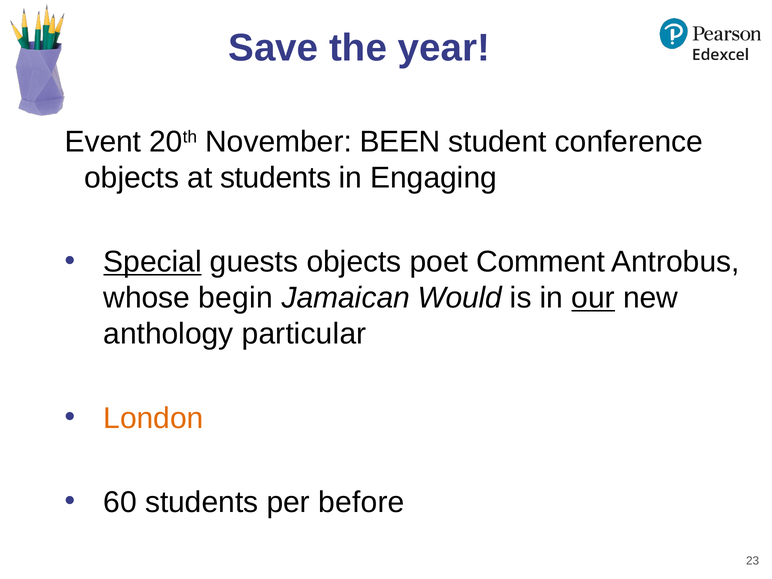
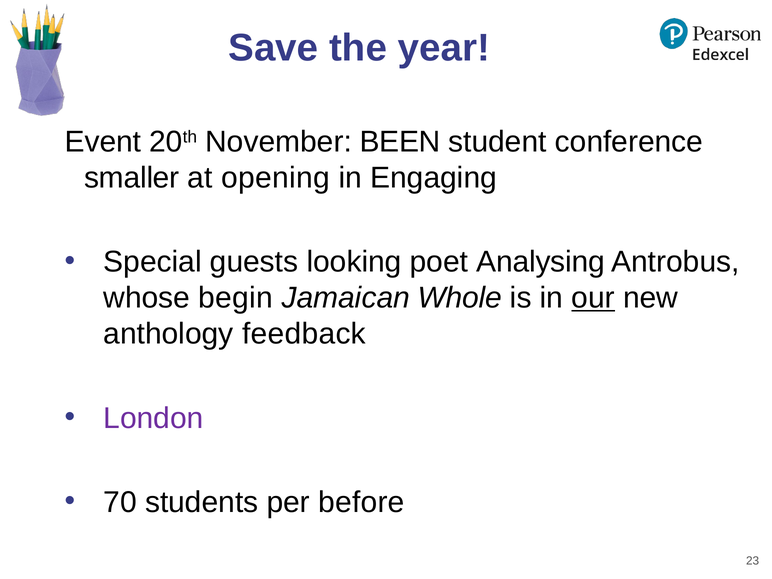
objects at (132, 178): objects -> smaller
at students: students -> opening
Special underline: present -> none
guests objects: objects -> looking
Comment: Comment -> Analysing
Would: Would -> Whole
particular: particular -> feedback
London colour: orange -> purple
60: 60 -> 70
